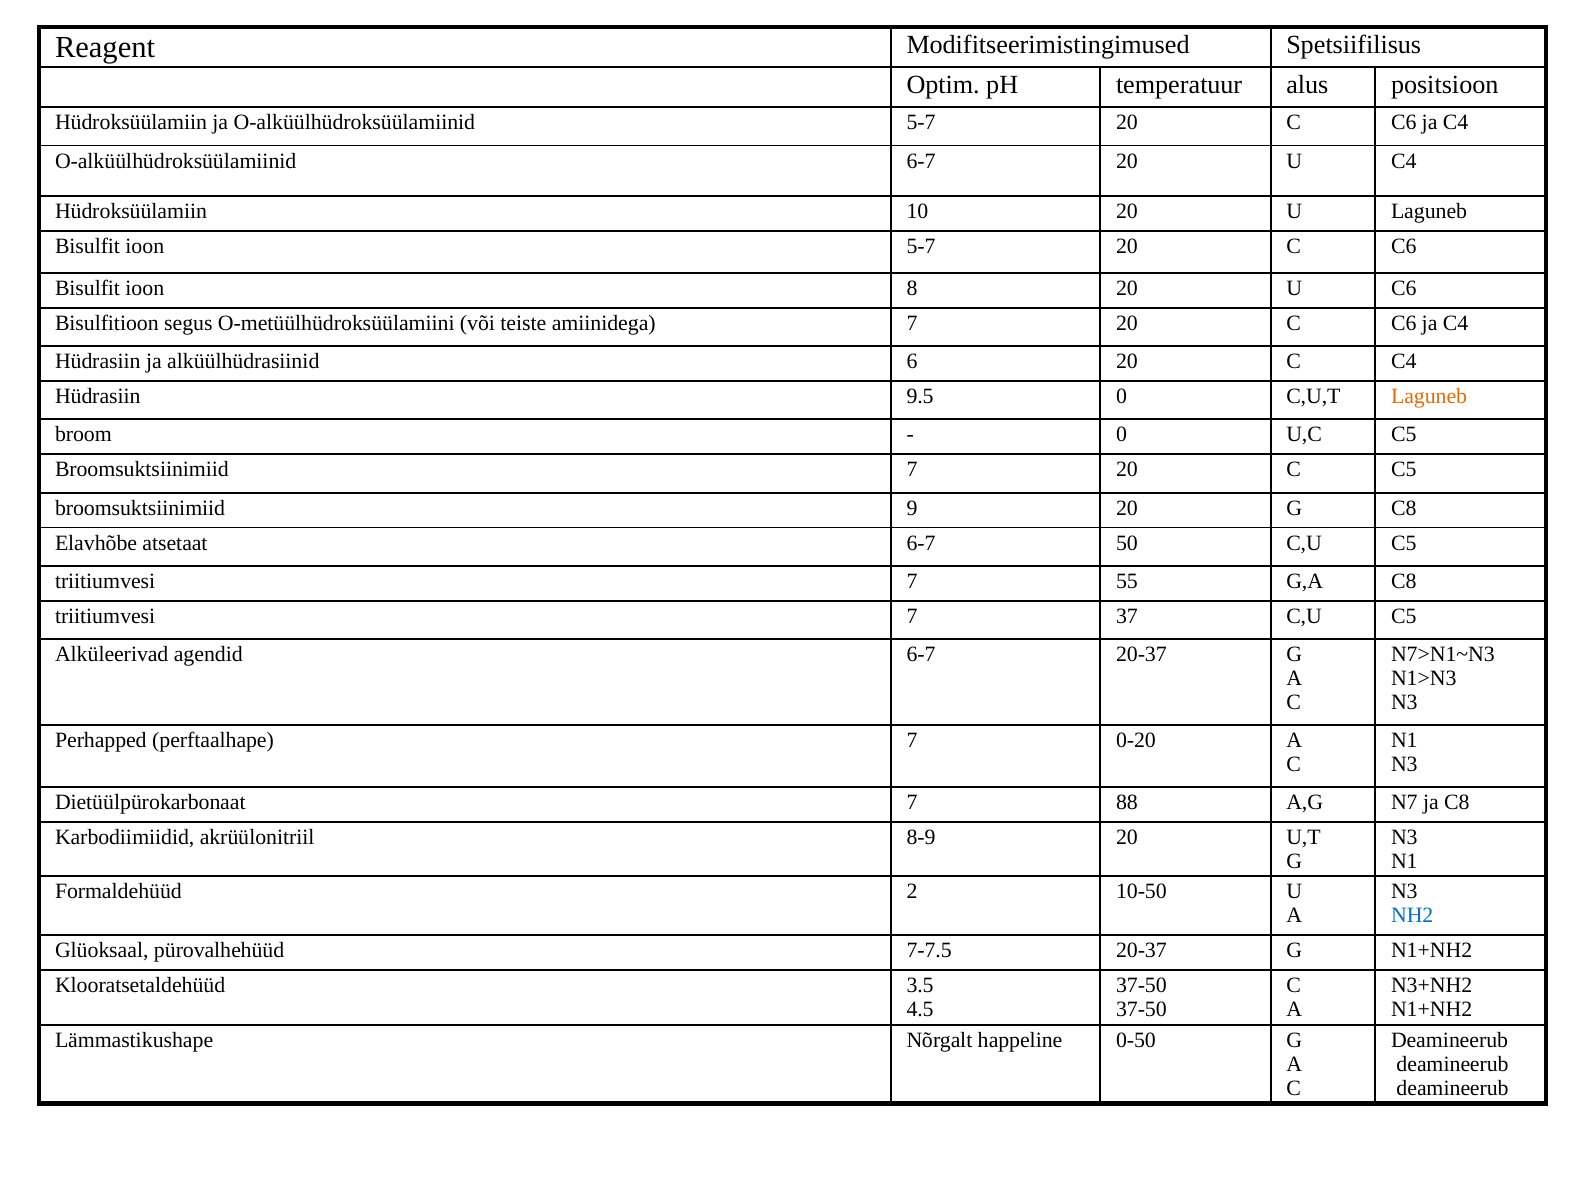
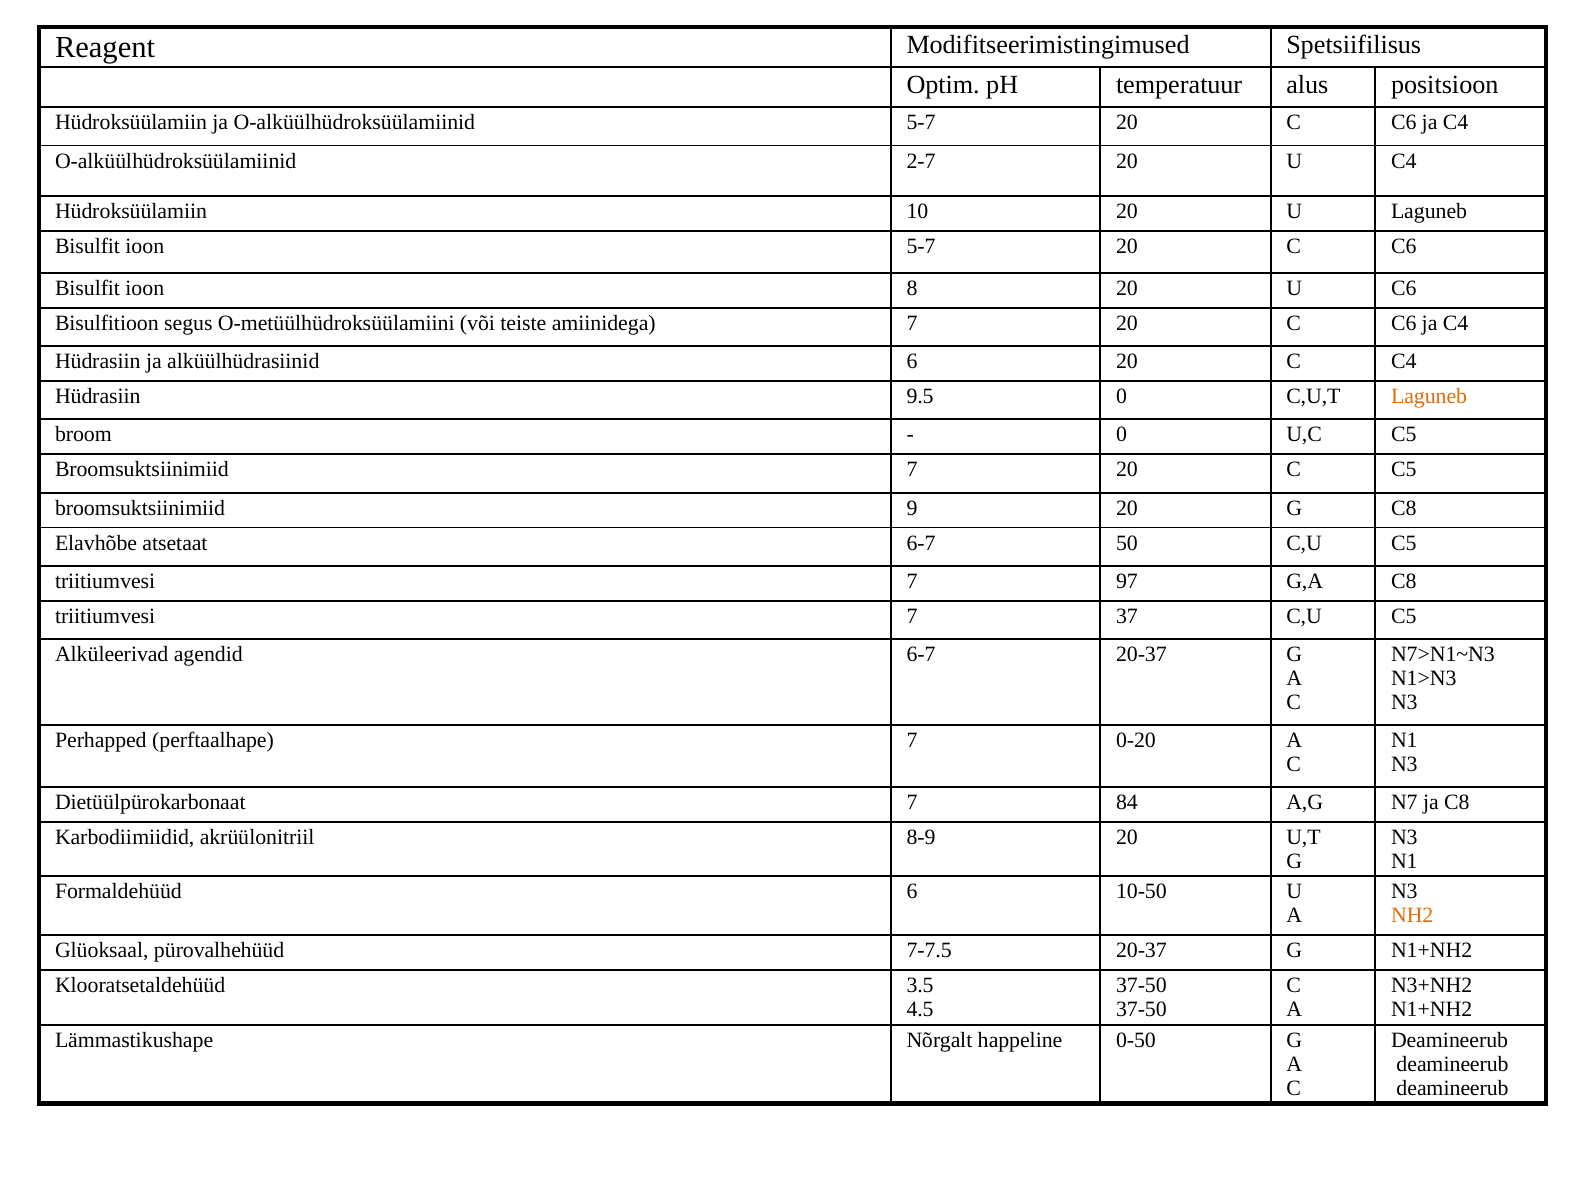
O-alküülhüdroksüülamiinid 6-7: 6-7 -> 2-7
55: 55 -> 97
88: 88 -> 84
Formaldehüüd 2: 2 -> 6
NH2 colour: blue -> orange
